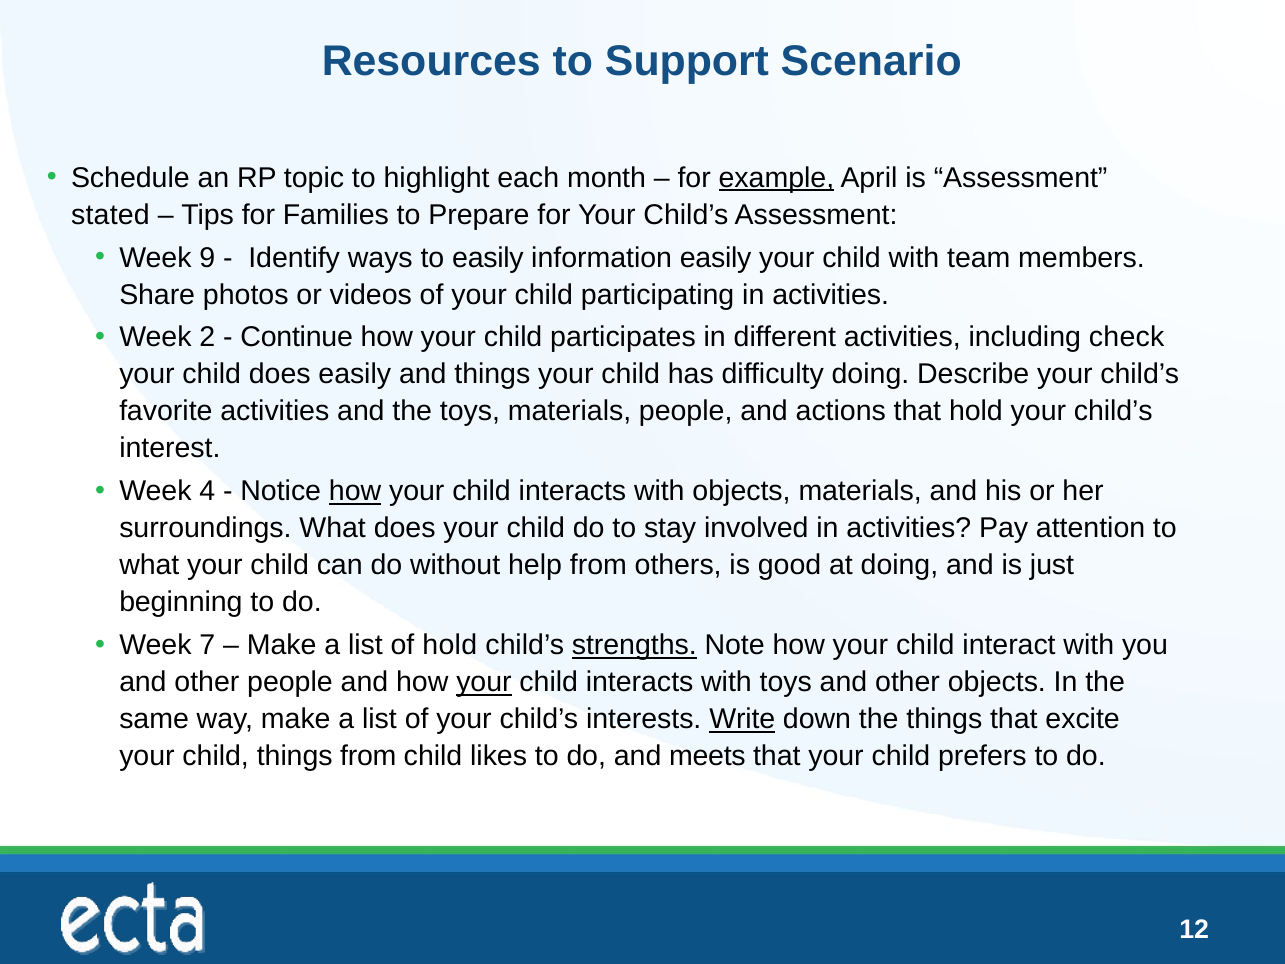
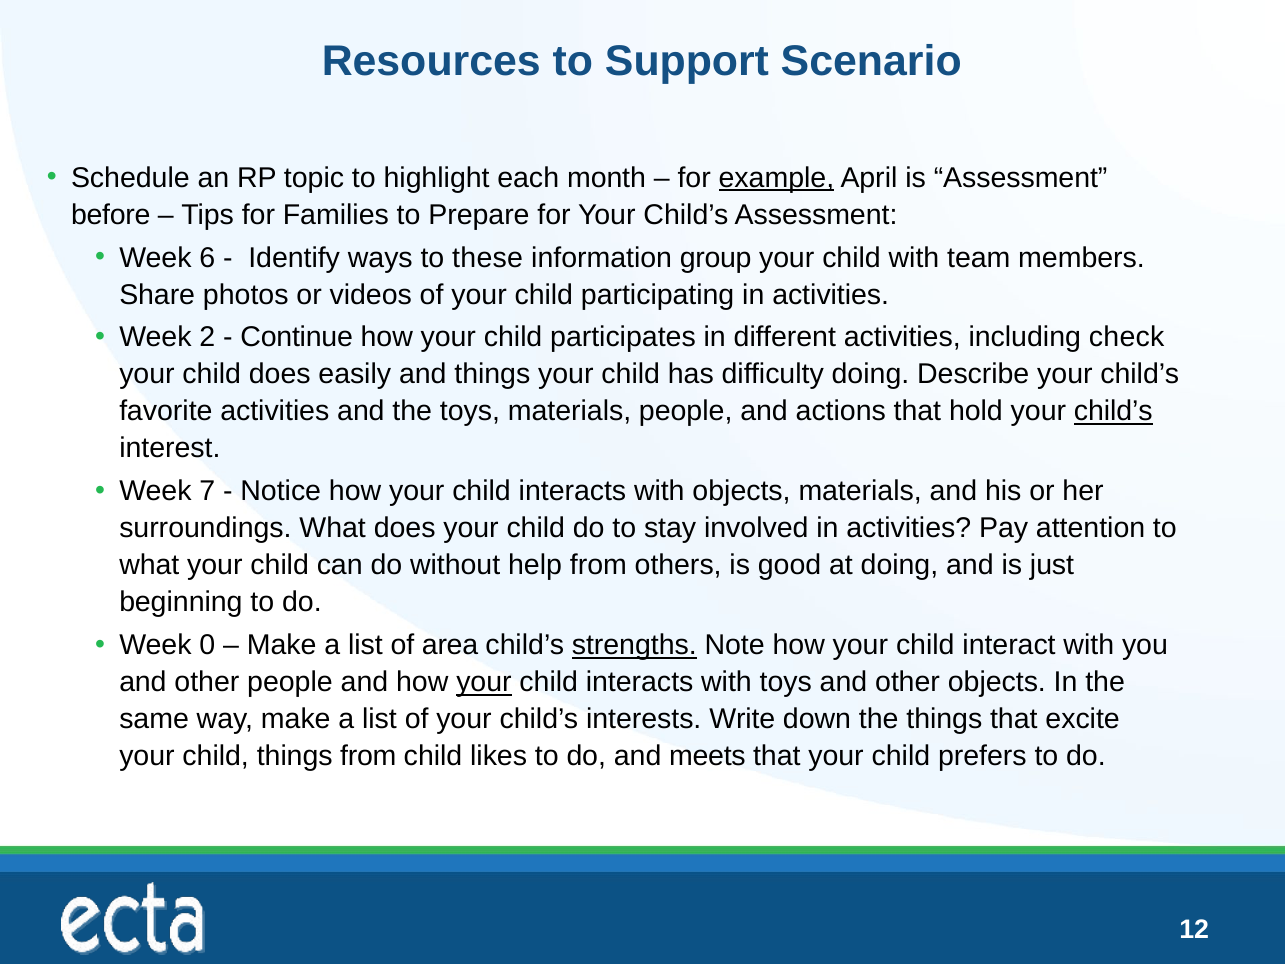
stated: stated -> before
9: 9 -> 6
to easily: easily -> these
information easily: easily -> group
child’s at (1113, 411) underline: none -> present
4: 4 -> 7
how at (355, 491) underline: present -> none
7: 7 -> 0
of hold: hold -> area
Write underline: present -> none
